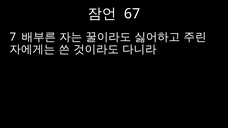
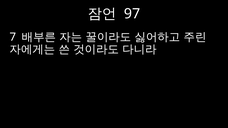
67: 67 -> 97
